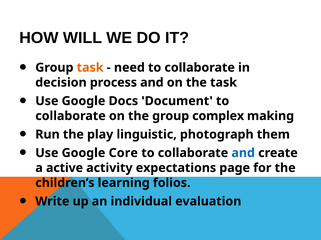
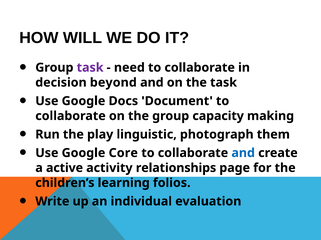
task at (90, 68) colour: orange -> purple
process: process -> beyond
complex: complex -> capacity
expectations: expectations -> relationships
